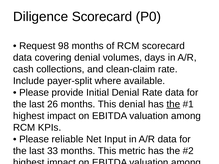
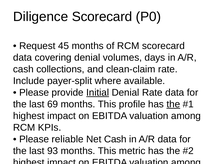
98: 98 -> 45
Initial underline: none -> present
26: 26 -> 69
This denial: denial -> profile
Net Input: Input -> Cash
33: 33 -> 93
